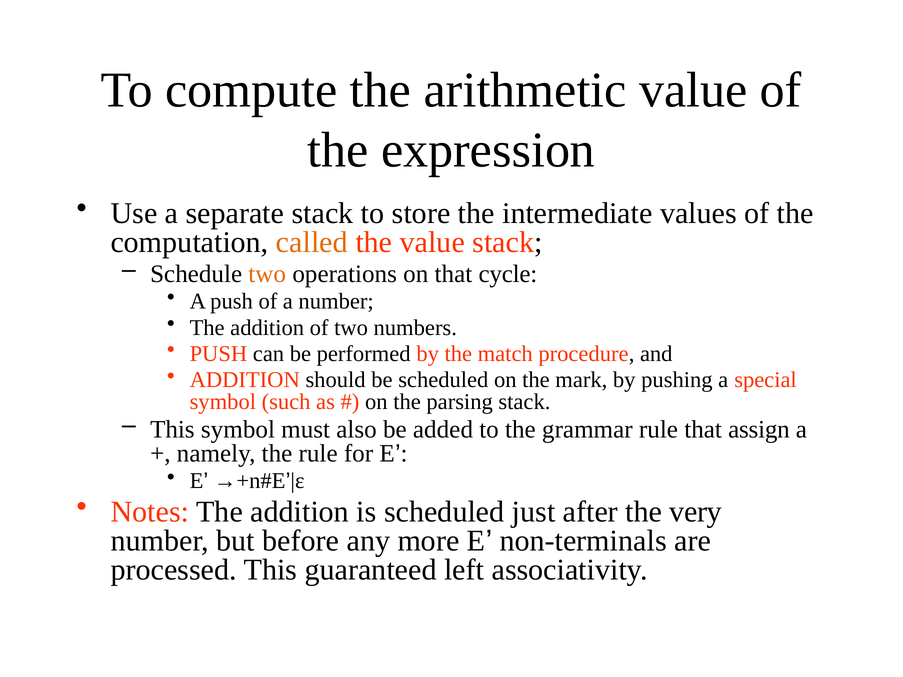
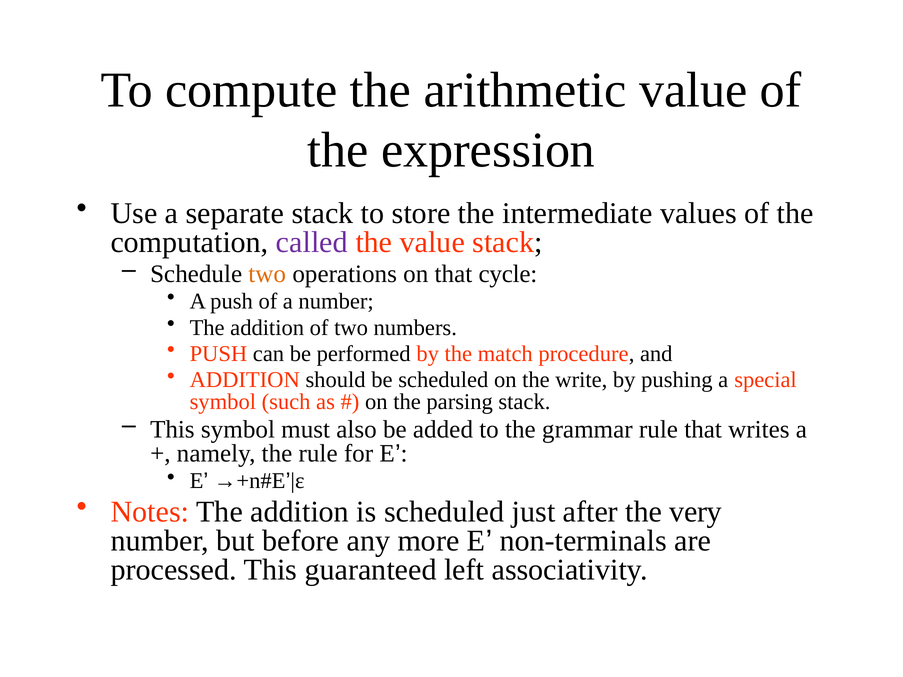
called colour: orange -> purple
mark: mark -> write
assign: assign -> writes
